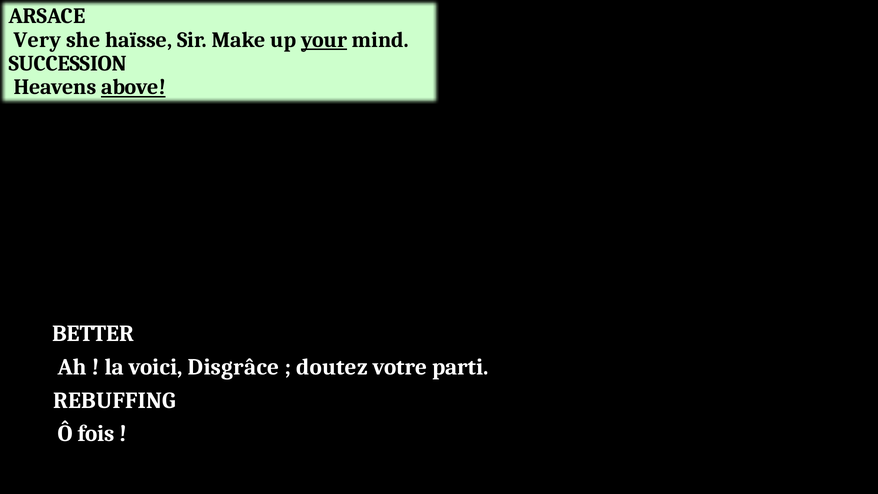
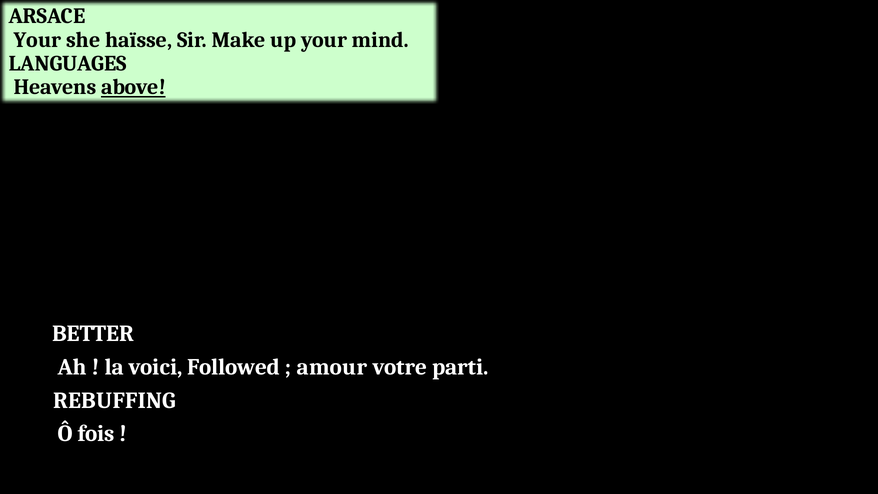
Very at (37, 40): Very -> Your
your at (324, 40) underline: present -> none
SUCCESSION: SUCCESSION -> LANGUAGES
Disgrâce: Disgrâce -> Followed
doutez: doutez -> amour
